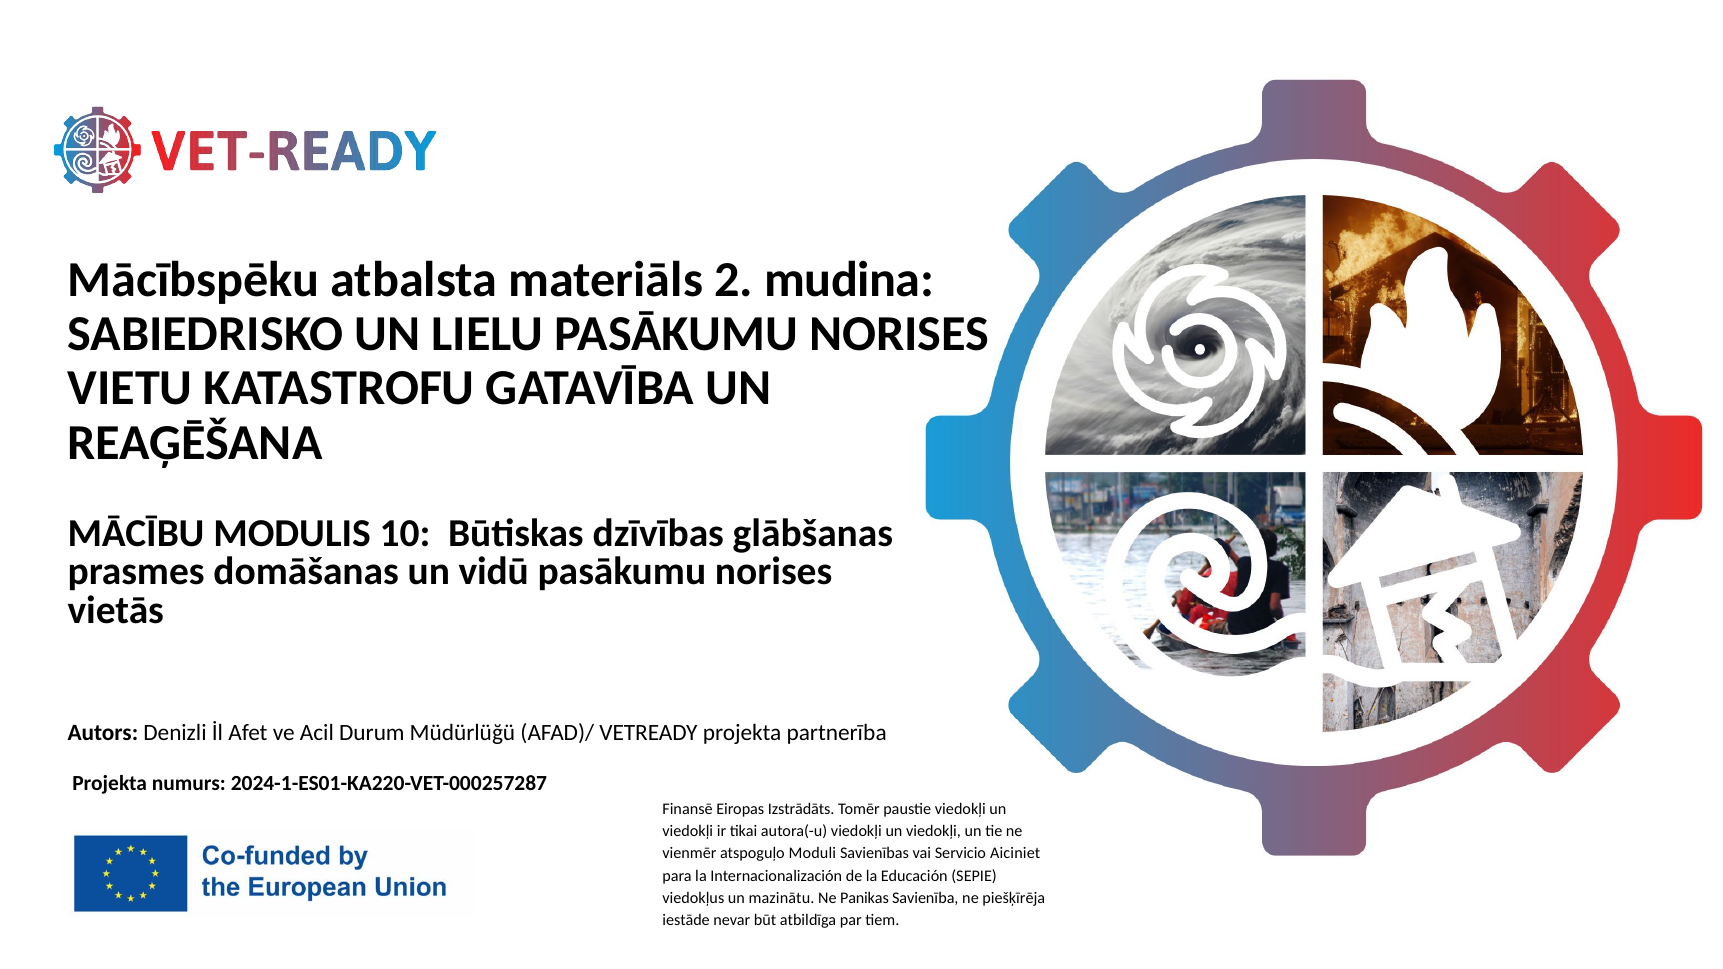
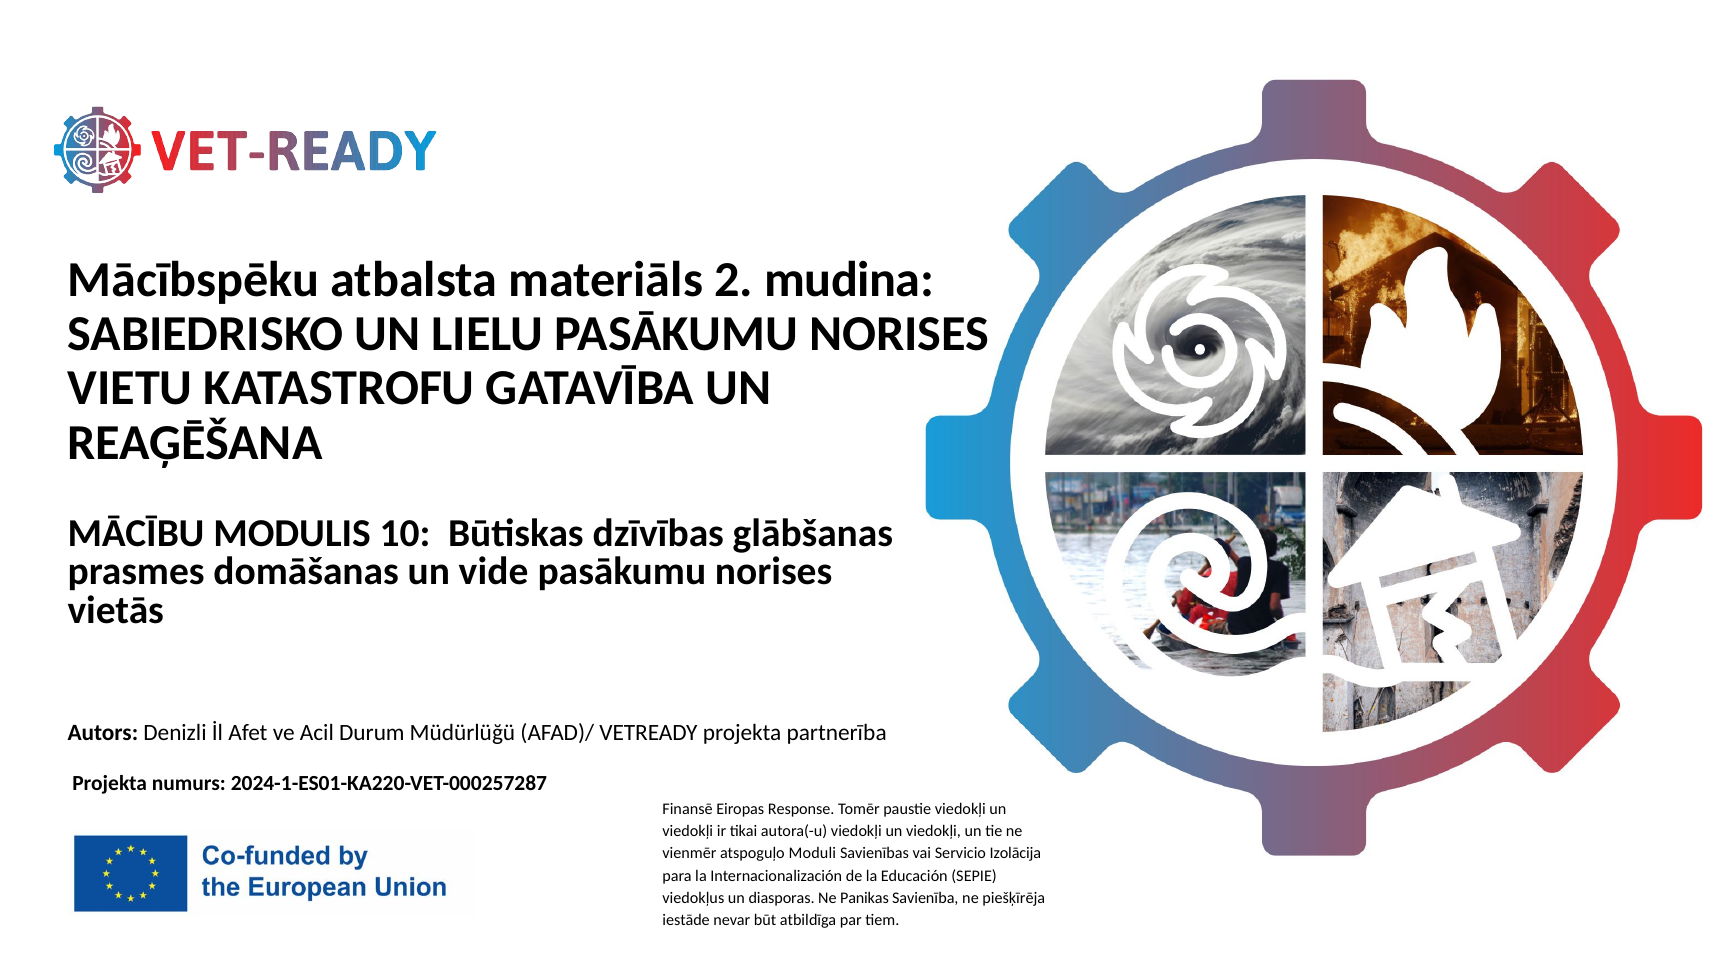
vidū: vidū -> vide
Izstrādāts: Izstrādāts -> Response
Aiciniet: Aiciniet -> Izolācija
mazinātu: mazinātu -> diasporas
